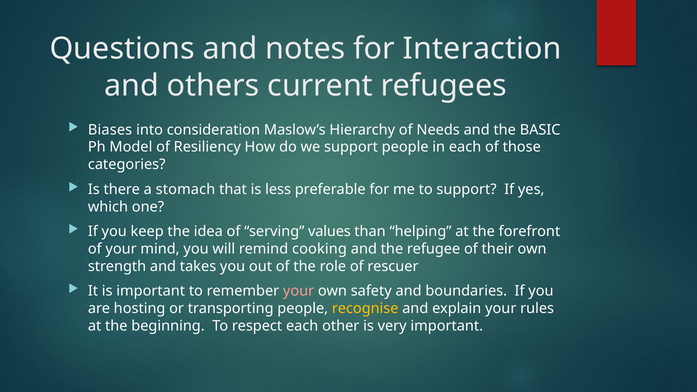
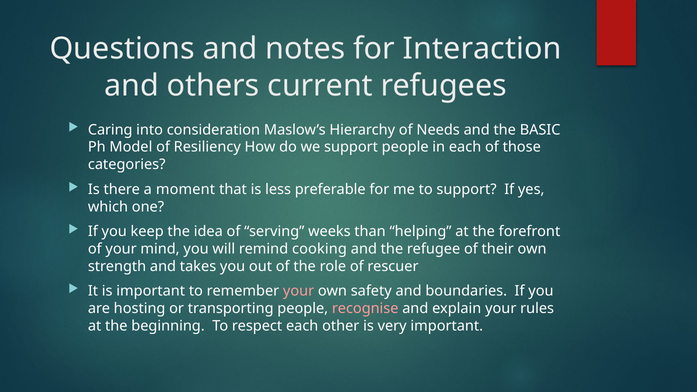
Biases: Biases -> Caring
stomach: stomach -> moment
values: values -> weeks
recognise colour: yellow -> pink
